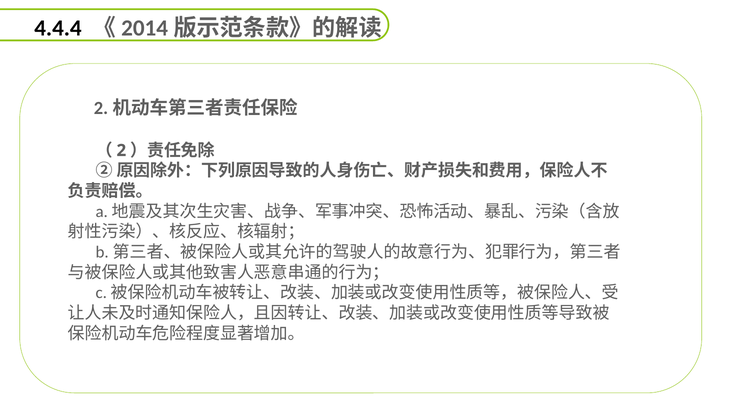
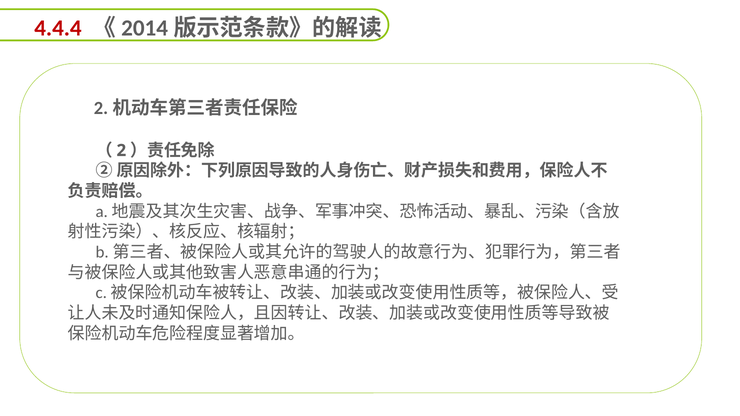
4.4.4 colour: black -> red
